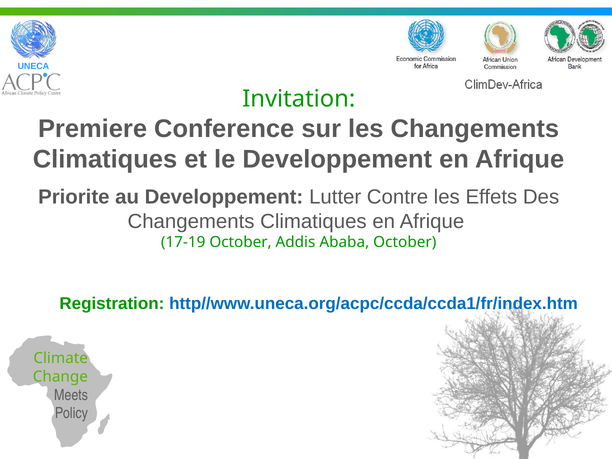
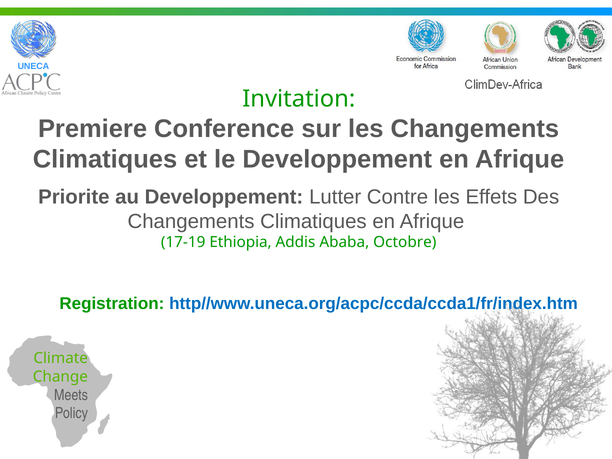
17-19 October: October -> Ethiopia
Ababa October: October -> Octobre
